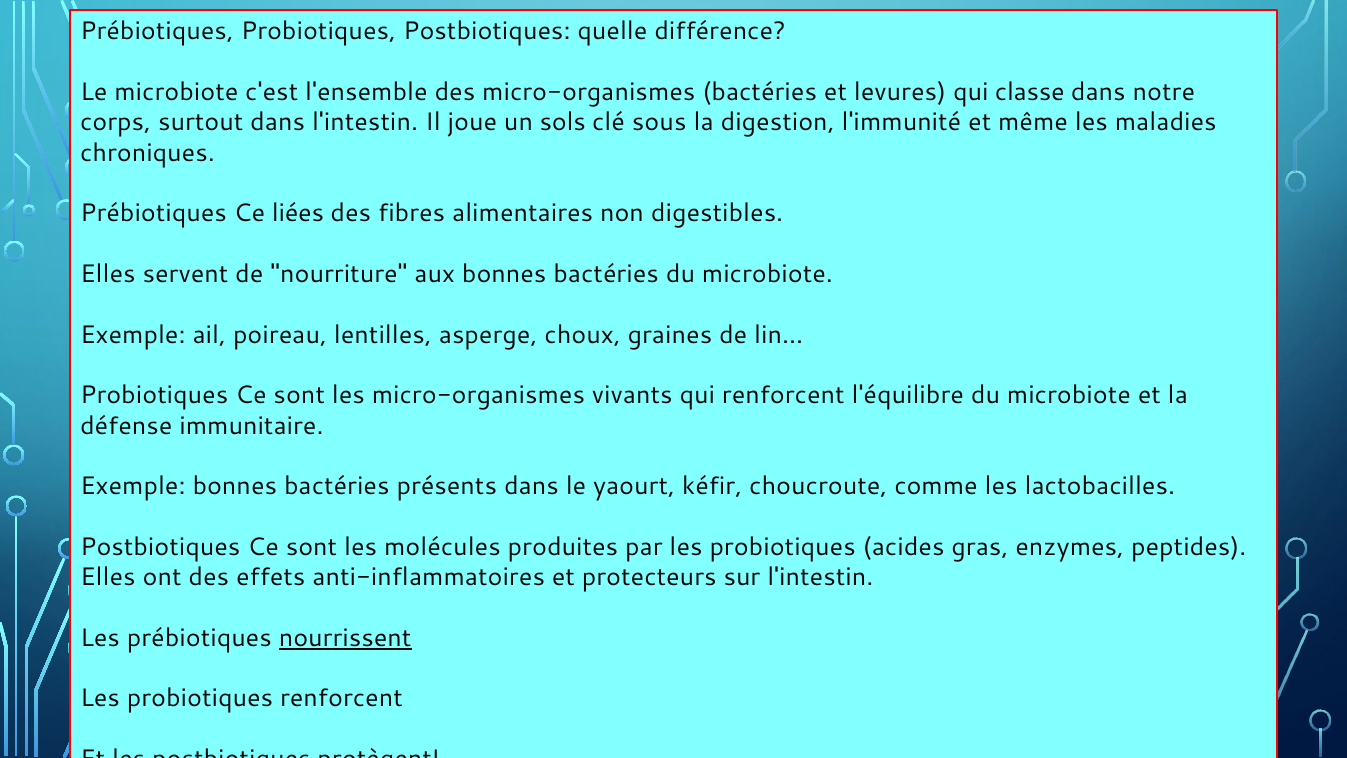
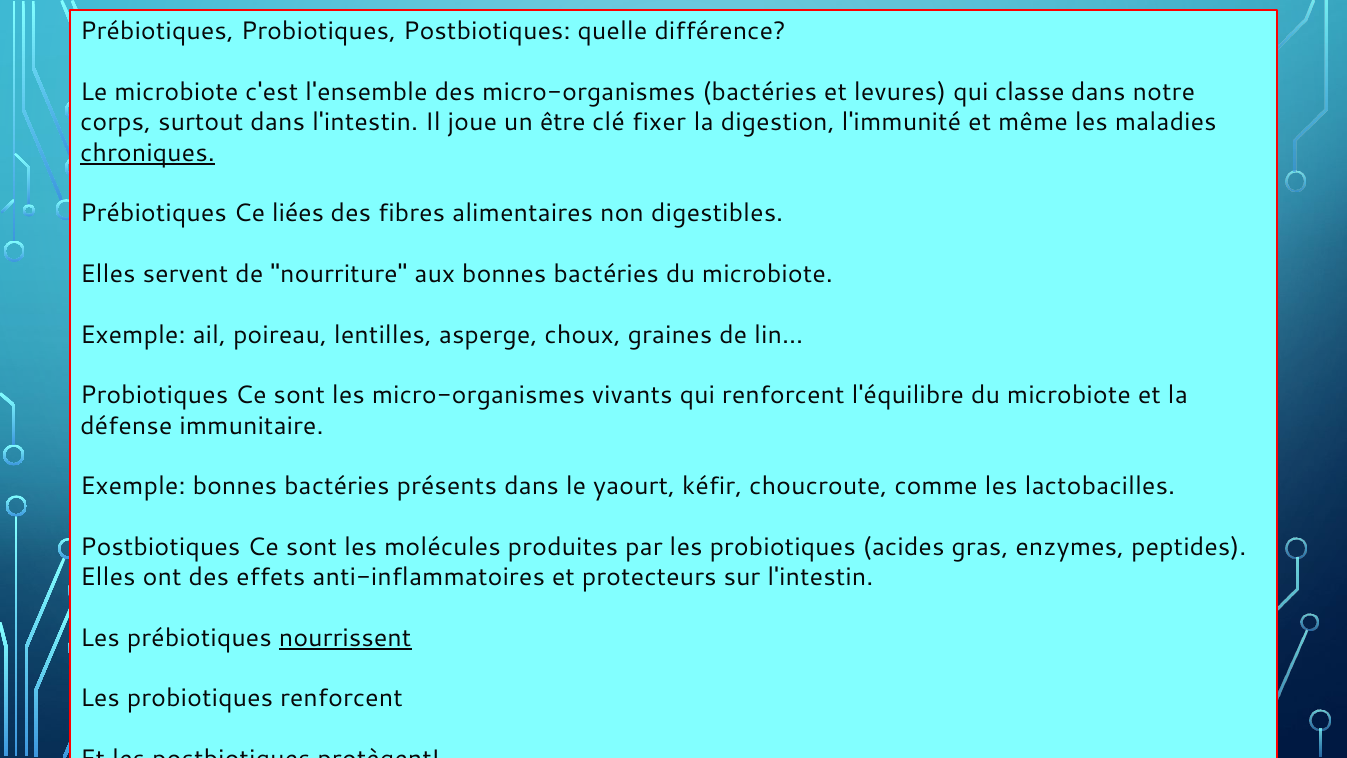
sols: sols -> être
sous: sous -> fixer
chroniques underline: none -> present
